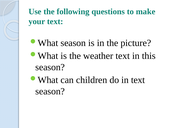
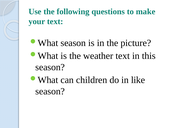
in text: text -> like
